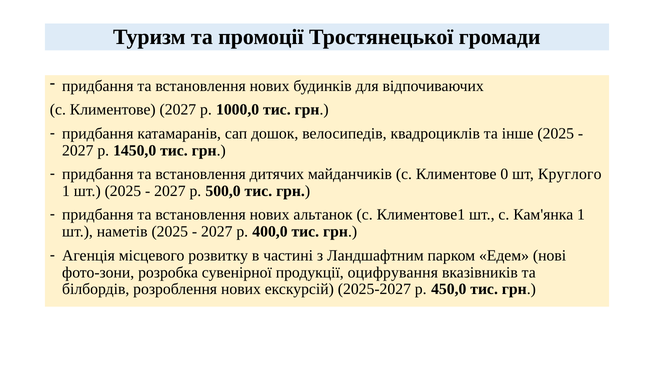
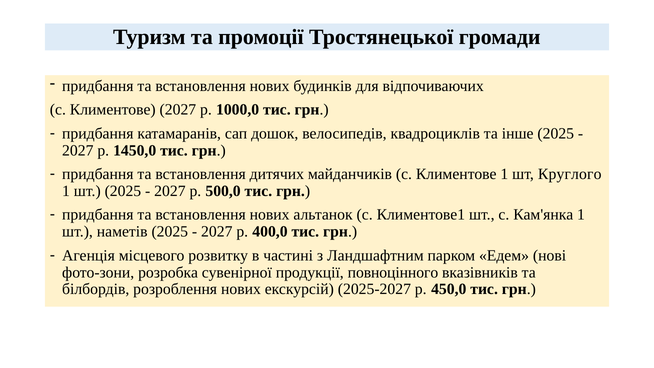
Климентове 0: 0 -> 1
оцифрування: оцифрування -> повноцінного
